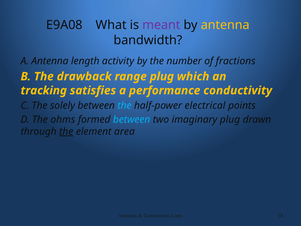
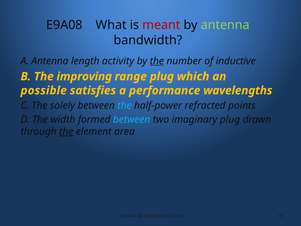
meant colour: purple -> red
antenna at (225, 25) colour: yellow -> light green
the at (157, 61) underline: none -> present
fractions: fractions -> inductive
drawback: drawback -> improving
tracking: tracking -> possible
conductivity: conductivity -> wavelengths
electrical: electrical -> refracted
ohms: ohms -> width
